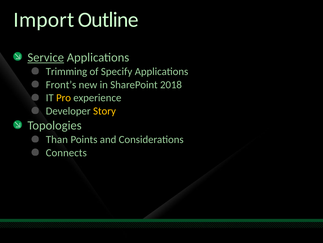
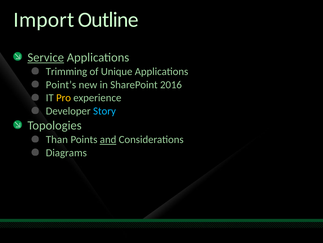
Specify: Specify -> Unique
Front’s: Front’s -> Point’s
2018: 2018 -> 2016
Story colour: yellow -> light blue
and underline: none -> present
Connects: Connects -> Diagrams
